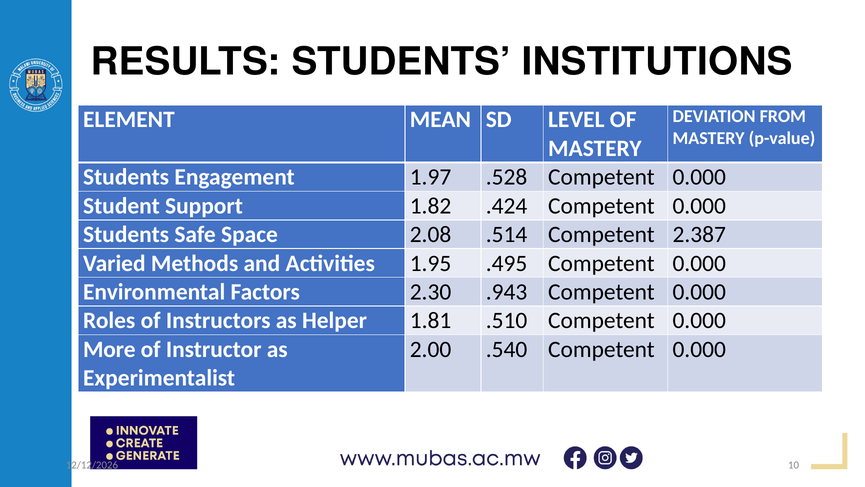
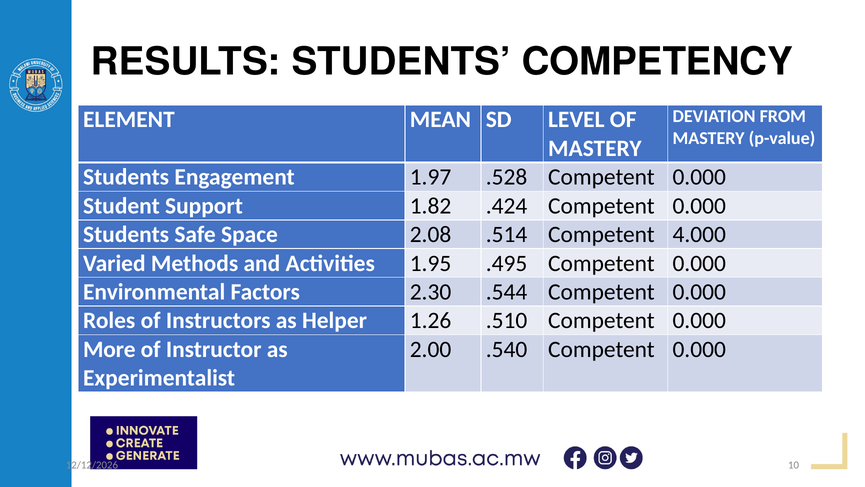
INSTITUTIONS: INSTITUTIONS -> COMPETENCY
2.387: 2.387 -> 4.000
.943: .943 -> .544
1.81: 1.81 -> 1.26
